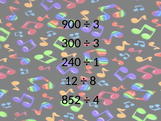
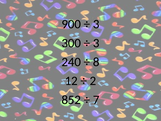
1: 1 -> 8
8: 8 -> 2
4: 4 -> 7
